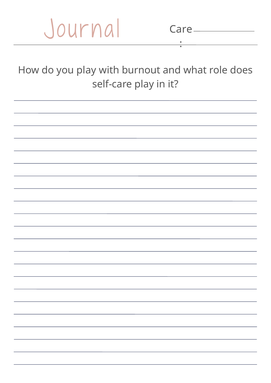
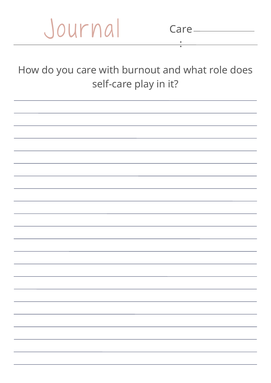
you play: play -> care
